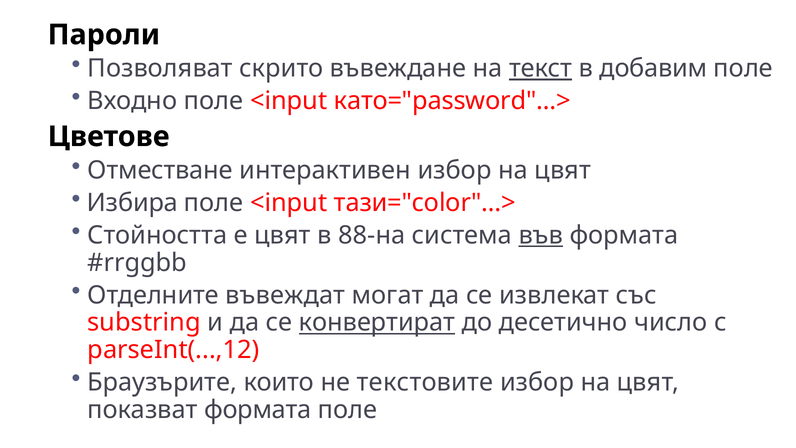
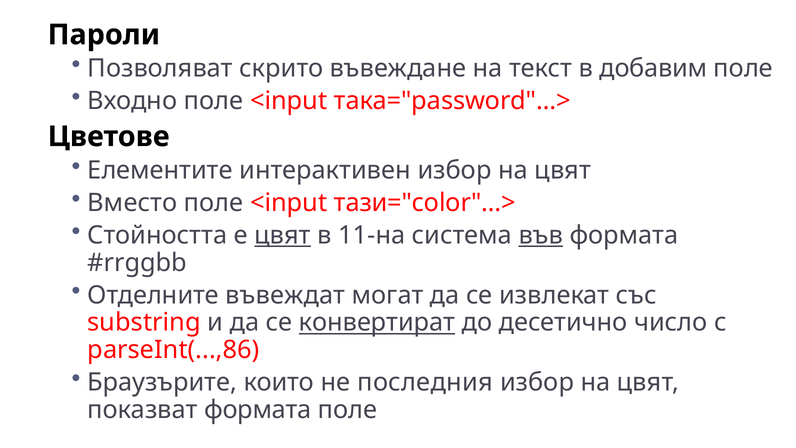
текст underline: present -> none
като="password"…>: като="password"…> -> така="password"…>
Отместване: Отместване -> Елементите
Избира: Избира -> Вместо
цвят at (283, 235) underline: none -> present
88-на: 88-на -> 11-на
parseInt(...,12: parseInt(...,12 -> parseInt(...,86
текстовите: текстовите -> последния
